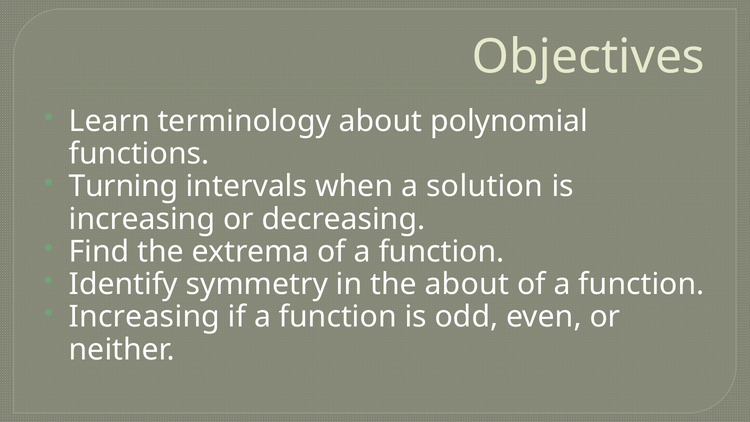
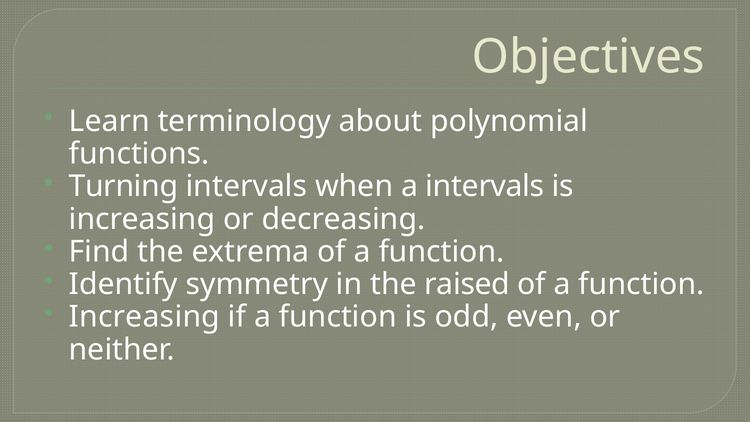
a solution: solution -> intervals
the about: about -> raised
